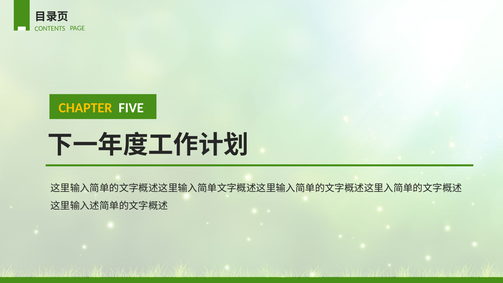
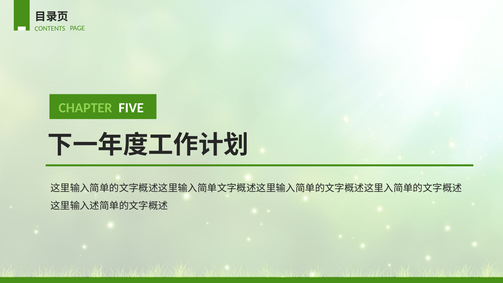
CHAPTER colour: yellow -> light green
